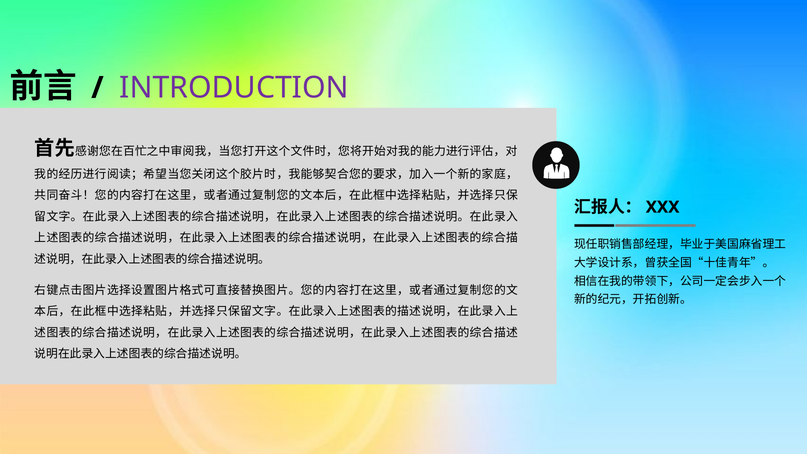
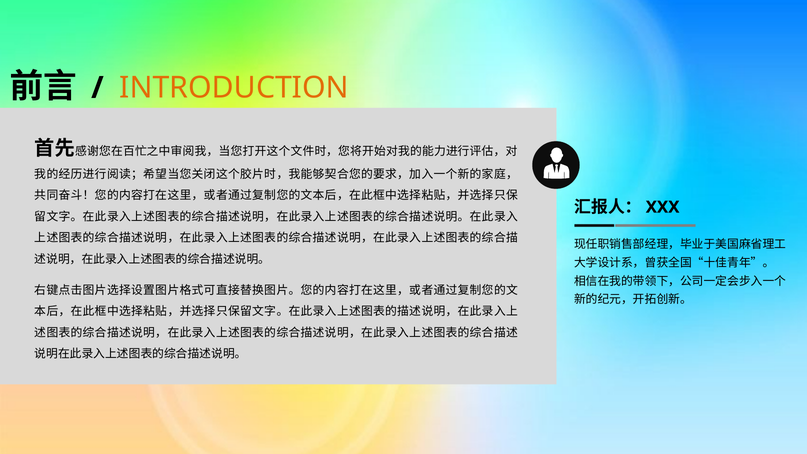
INTRODUCTION colour: purple -> orange
